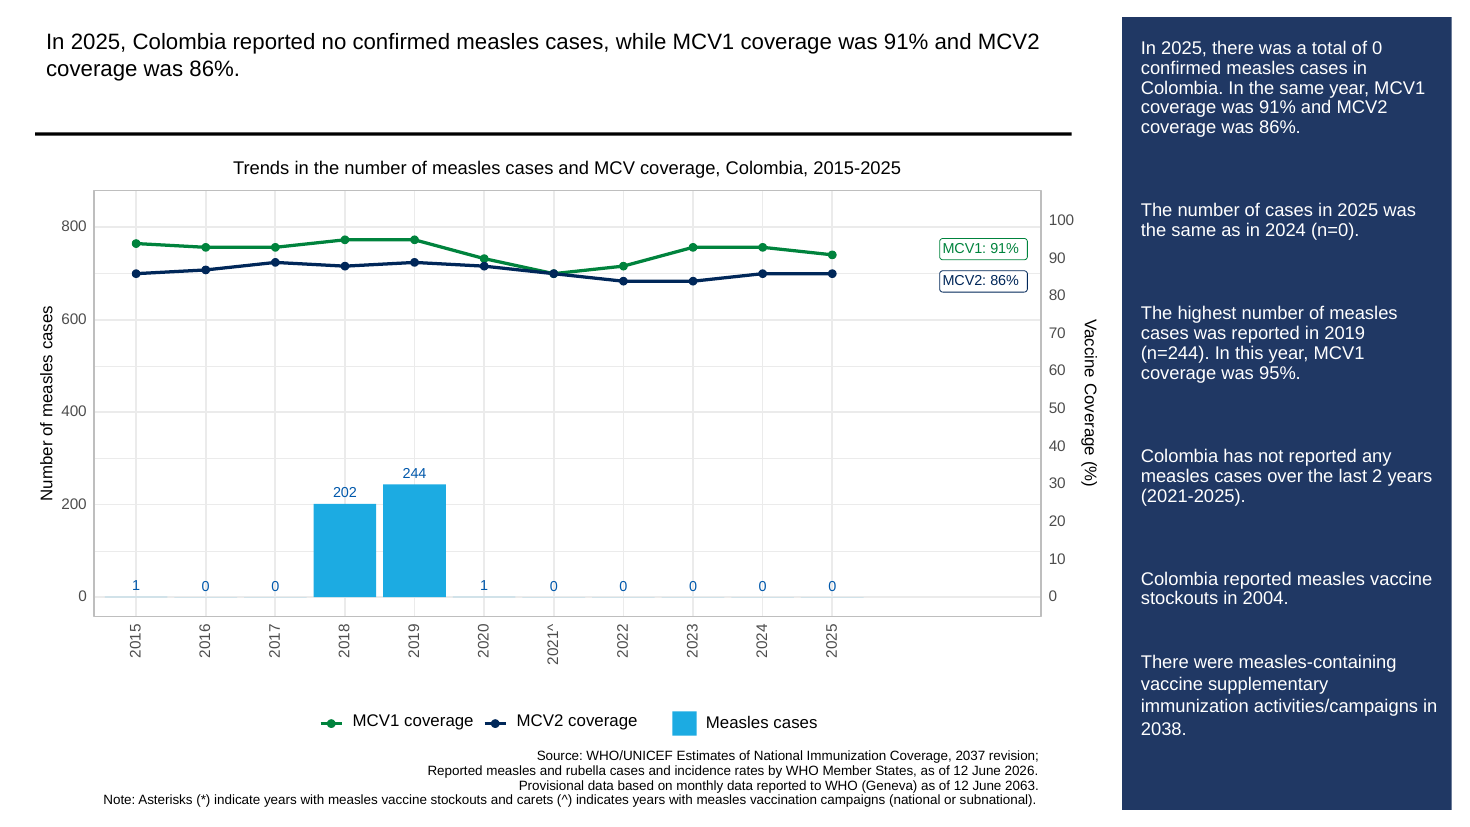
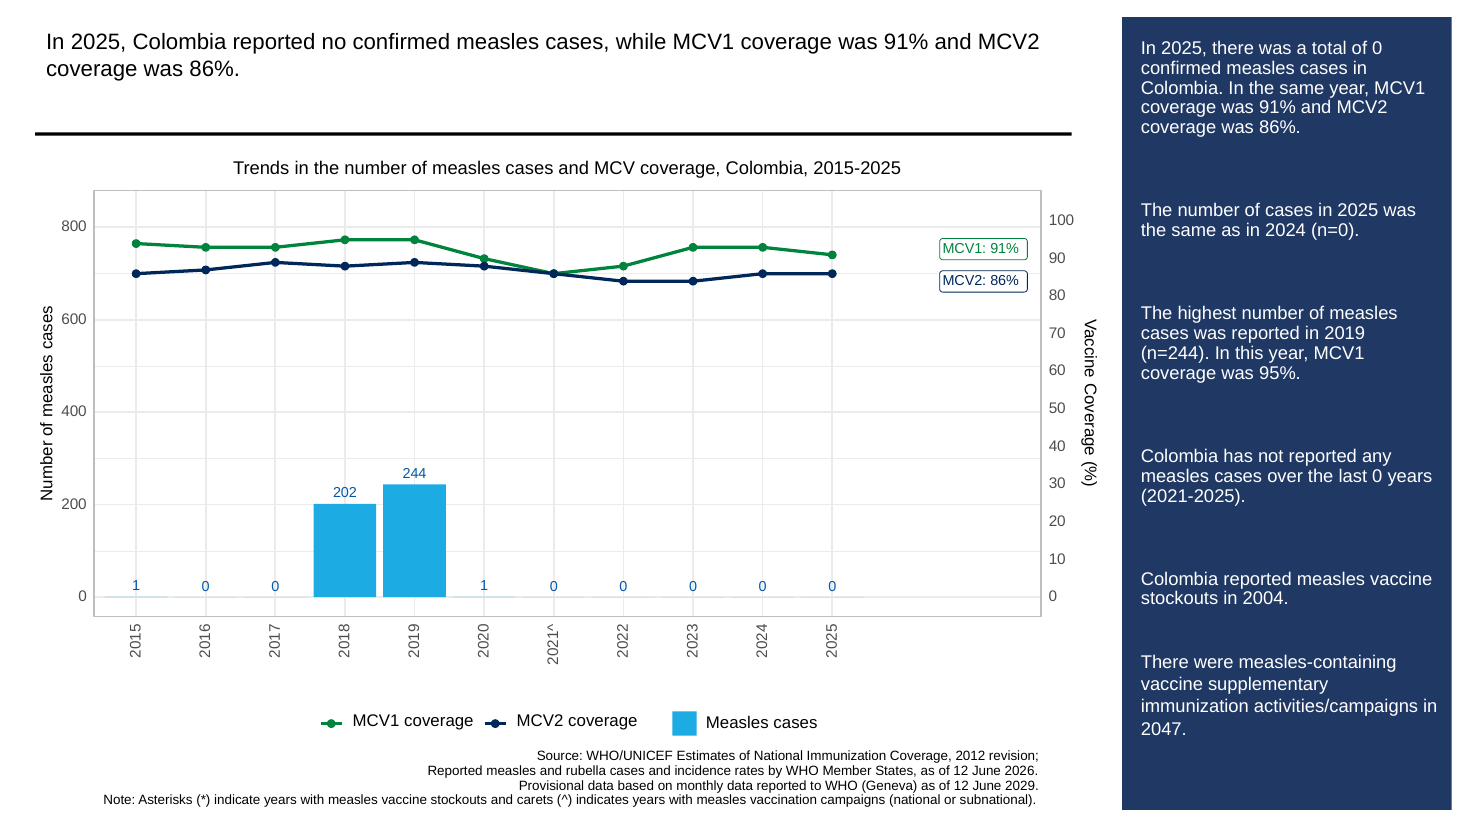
last 2: 2 -> 0
2038: 2038 -> 2047
2037: 2037 -> 2012
2063: 2063 -> 2029
